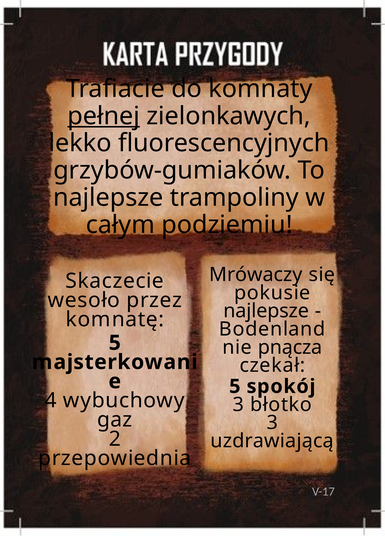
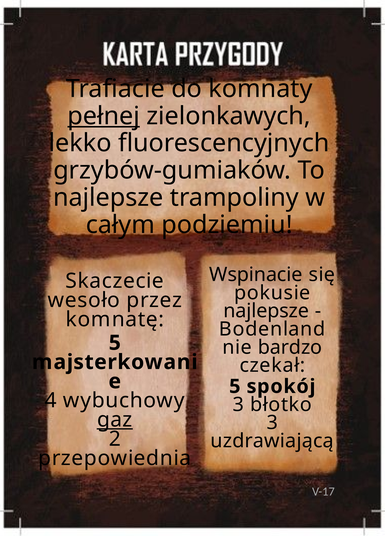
Mrówaczy: Mrówaczy -> Wspinacie
pnącza: pnącza -> bardzo
gaz underline: none -> present
